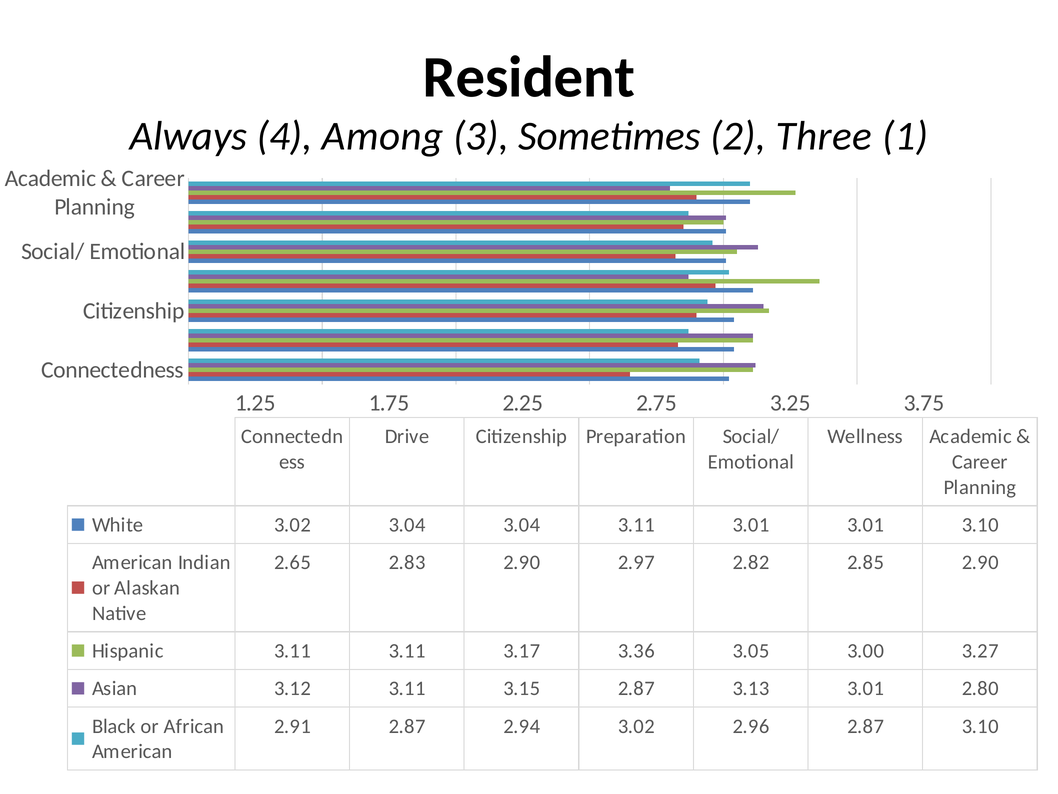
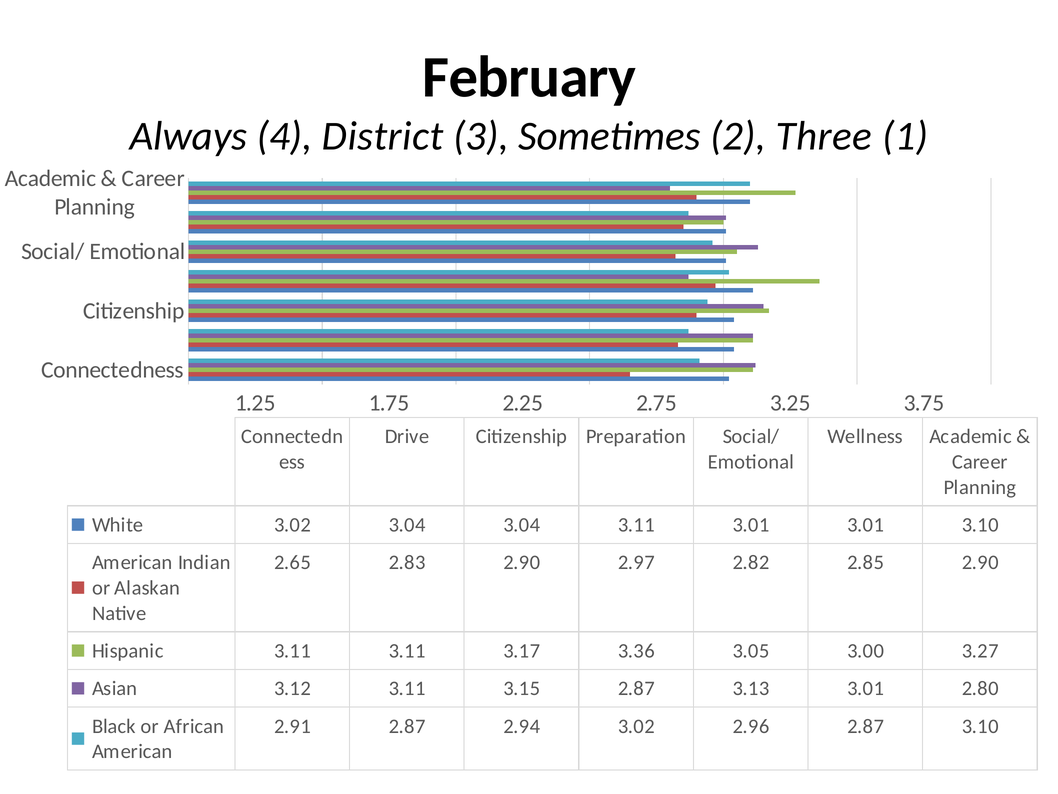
Resident: Resident -> February
Among: Among -> District
